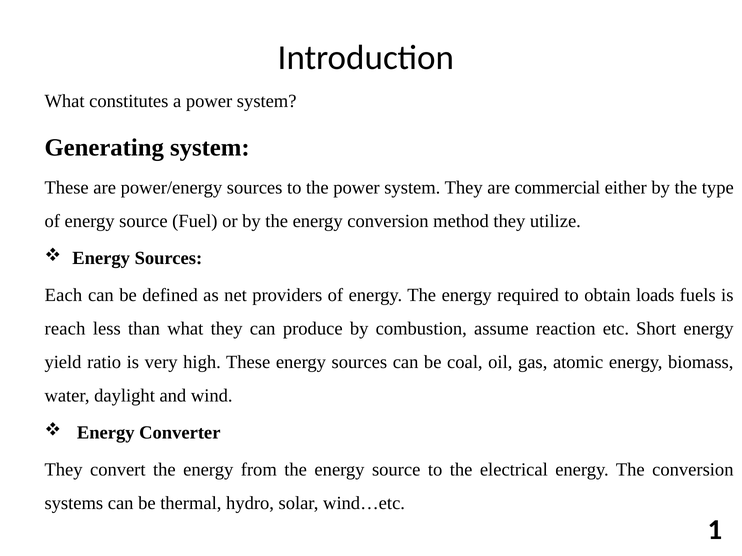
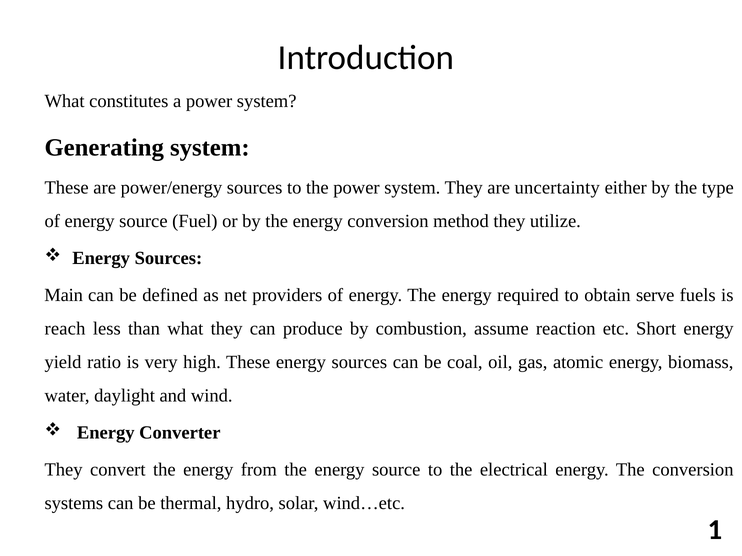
commercial: commercial -> uncertainty
Each: Each -> Main
loads: loads -> serve
